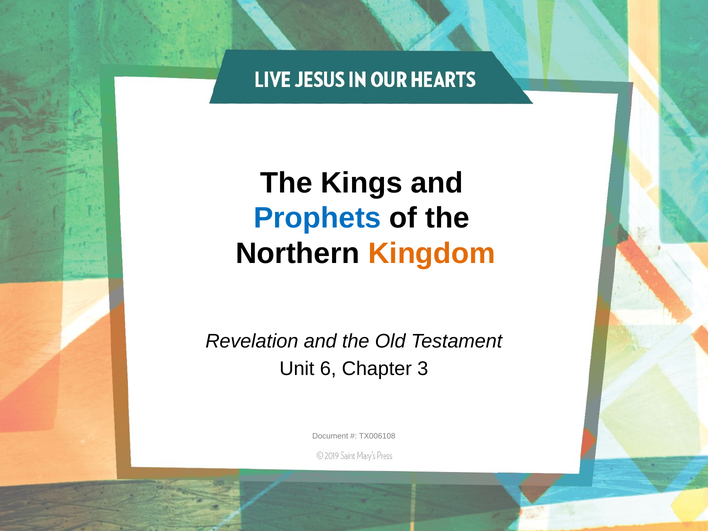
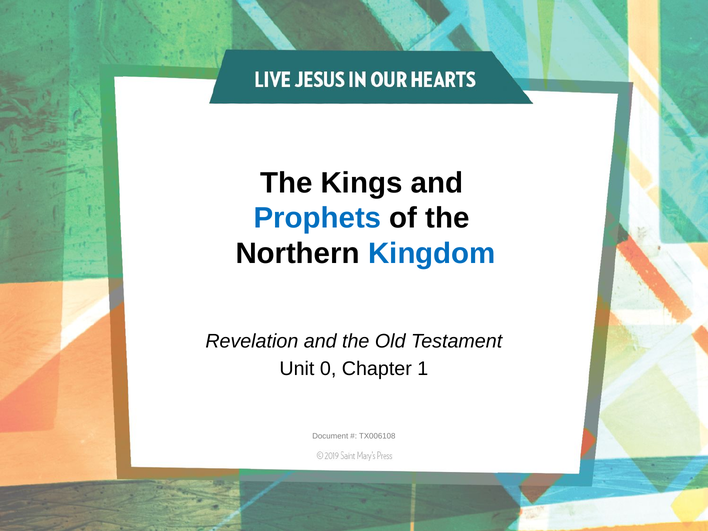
Kingdom colour: orange -> blue
6: 6 -> 0
3: 3 -> 1
